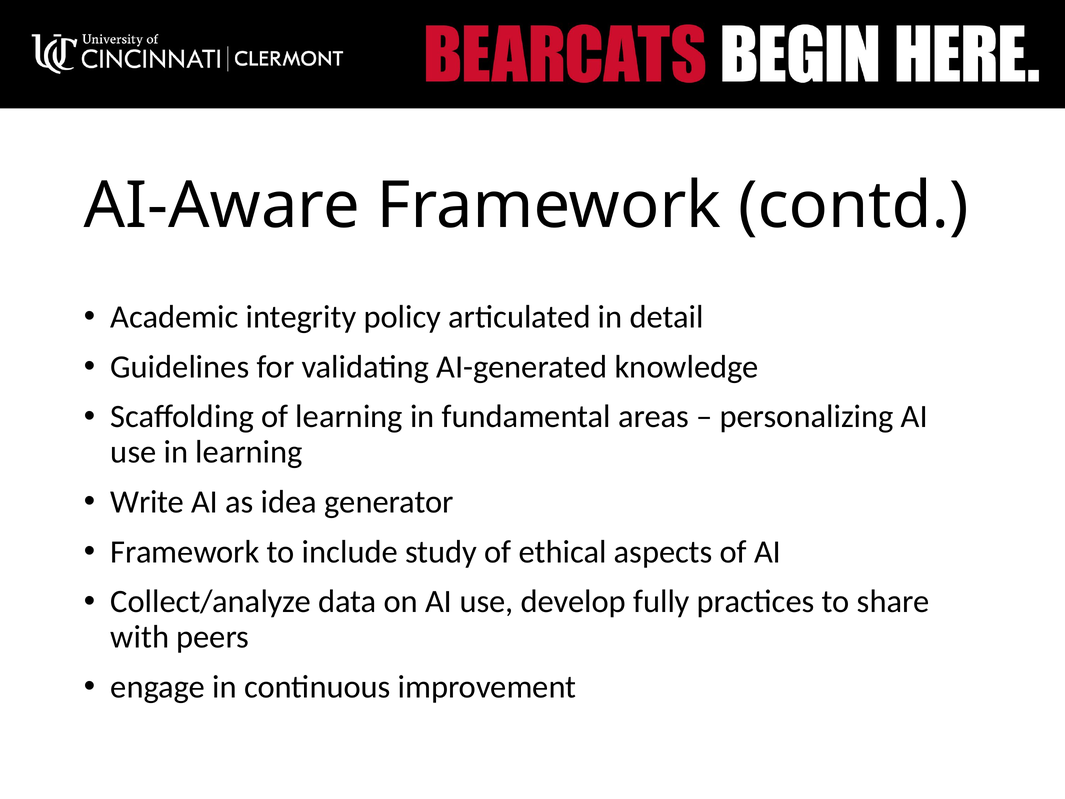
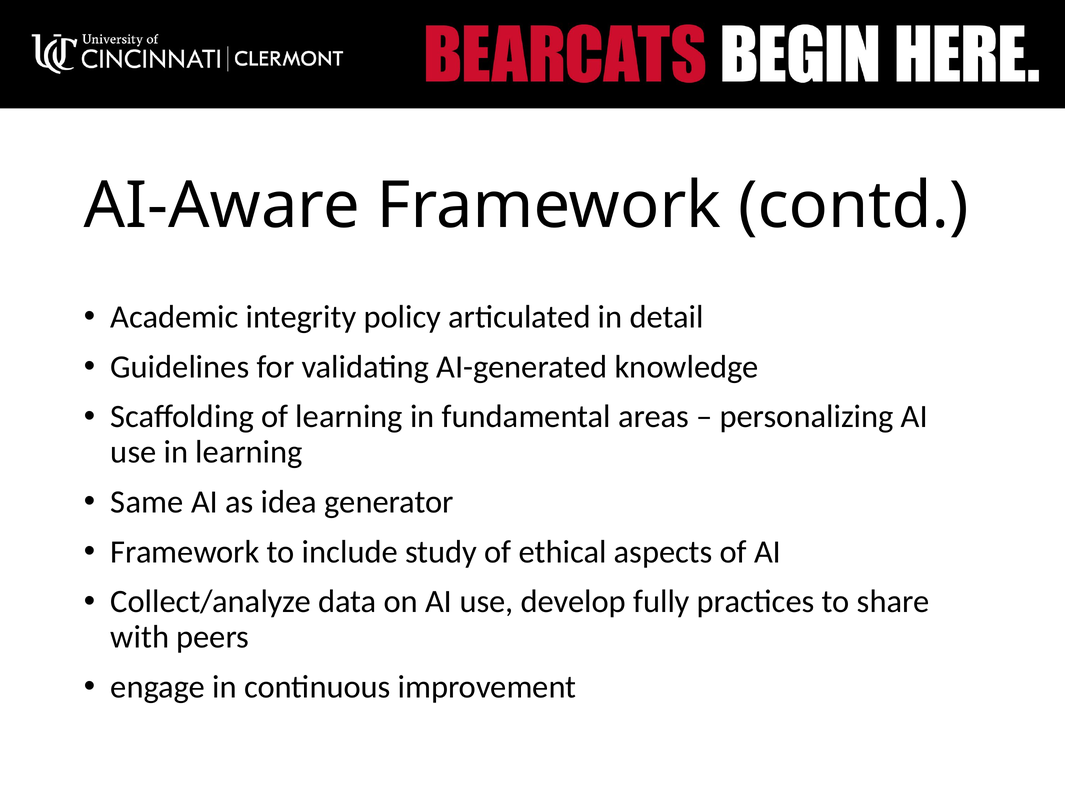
Write: Write -> Same
